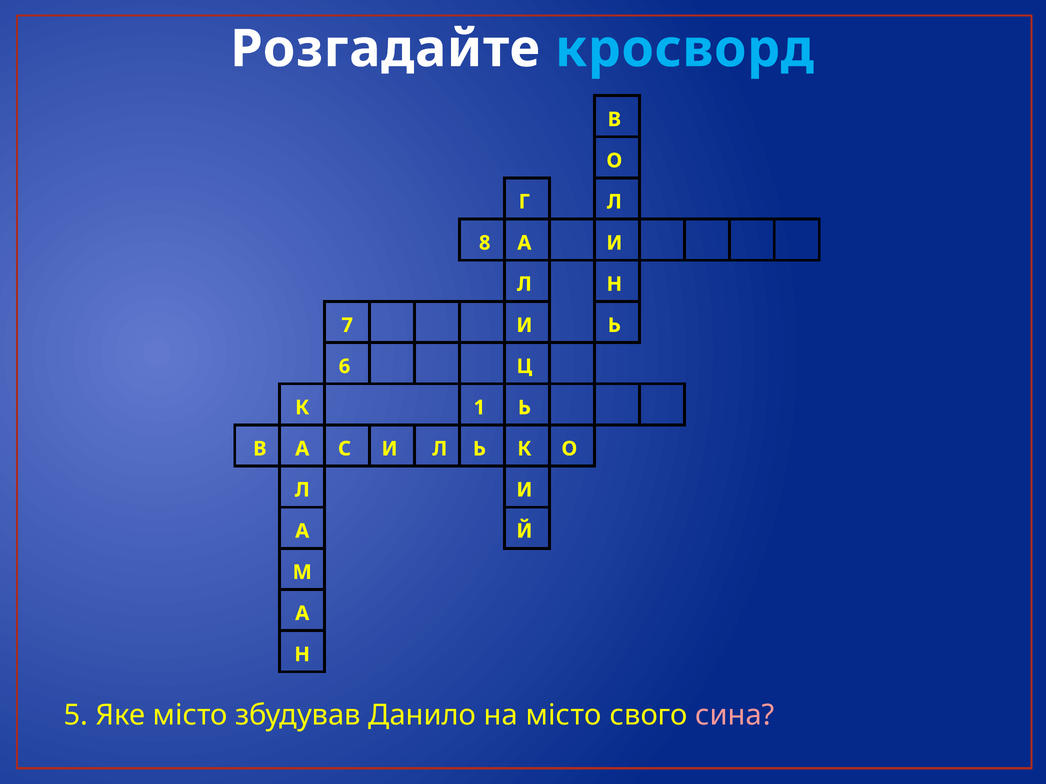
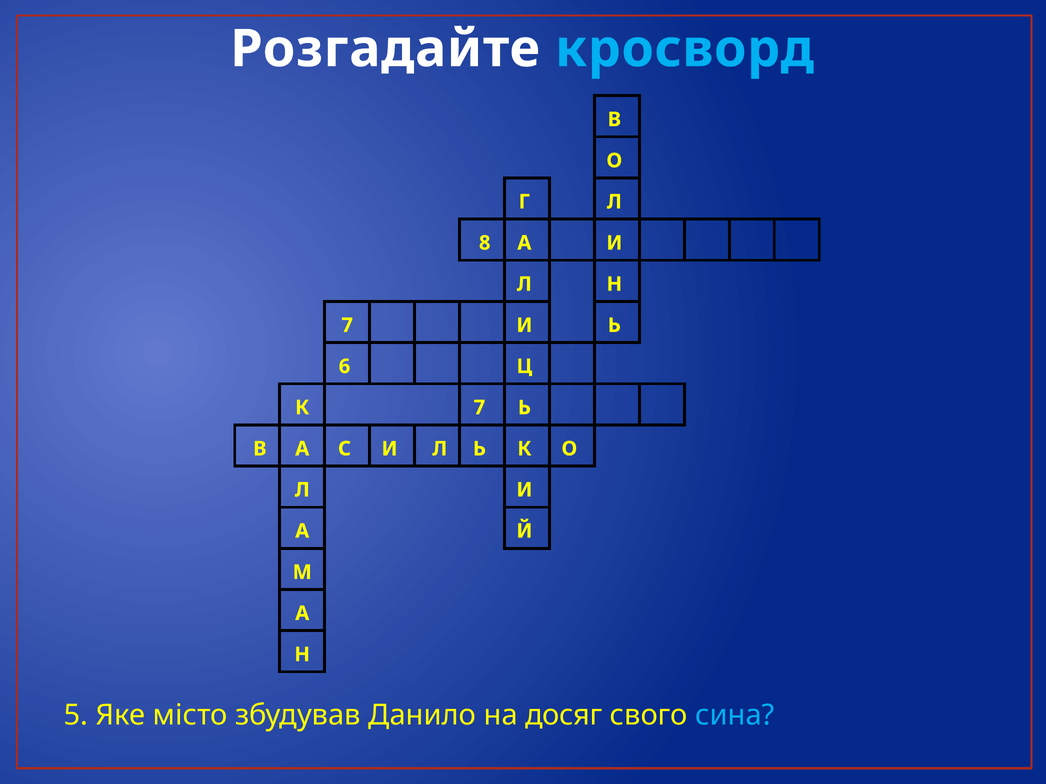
К 1: 1 -> 7
на місто: місто -> досяг
сина colour: pink -> light blue
